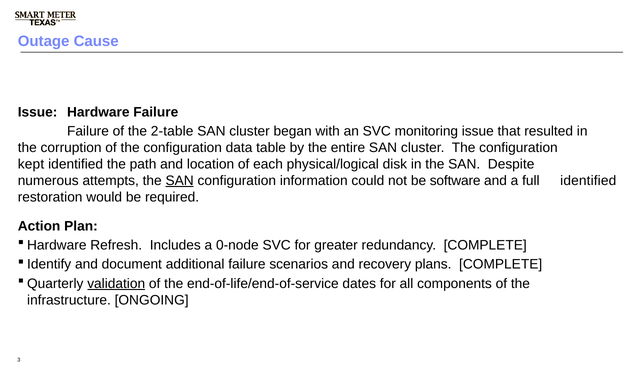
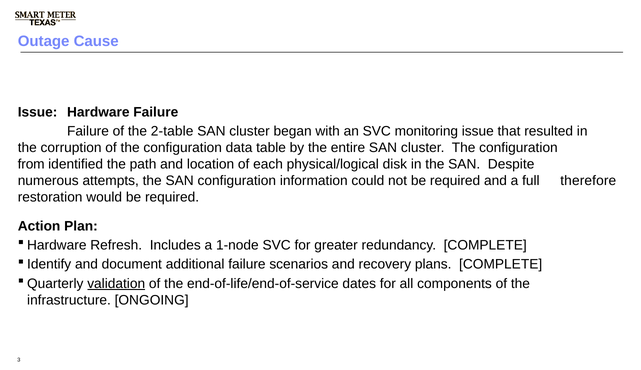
kept: kept -> from
SAN at (180, 181) underline: present -> none
not be software: software -> required
full identified: identified -> therefore
0-node: 0-node -> 1-node
